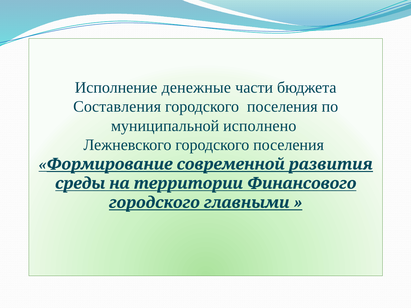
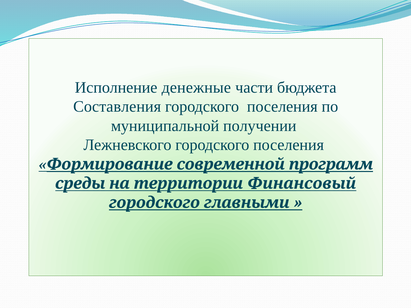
исполнено: исполнено -> получении
развития: развития -> программ
Финансового: Финансового -> Финансовый
